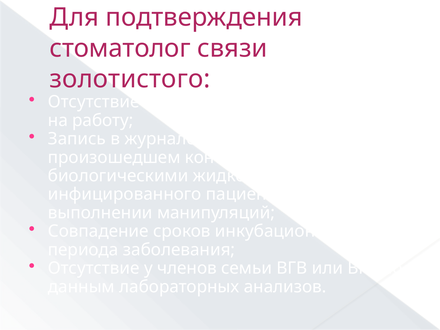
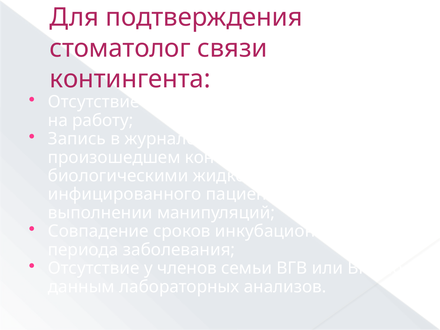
золотистого: золотистого -> контингента
